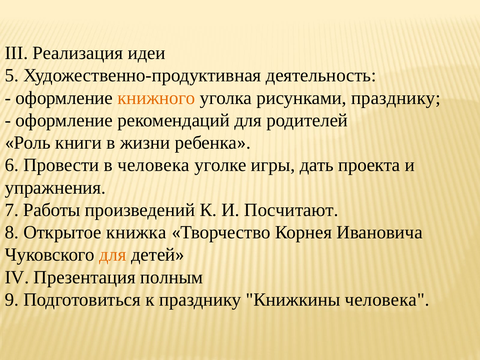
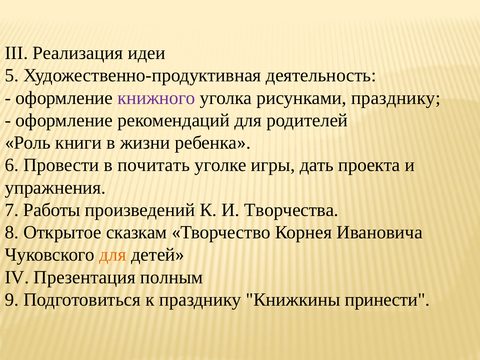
книжного colour: orange -> purple
в человека: человека -> почитать
Посчитают: Посчитают -> Творчества
книжка: книжка -> сказкам
Книжкины человека: человека -> принести
